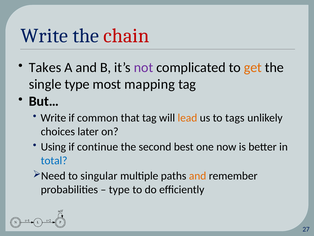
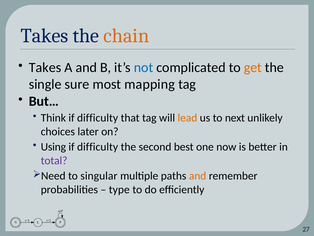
Write at (44, 36): Write -> Takes
chain colour: red -> orange
not colour: purple -> blue
single type: type -> sure
Write at (53, 118): Write -> Think
common at (98, 118): common -> difficulty
tags: tags -> next
continue at (98, 147): continue -> difficulty
total colour: blue -> purple
